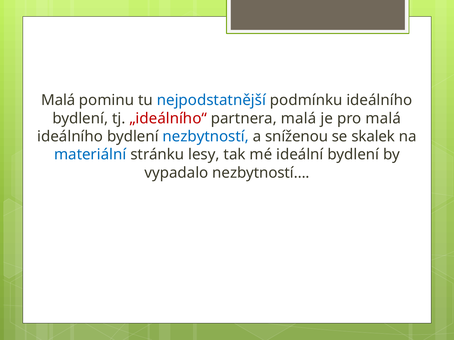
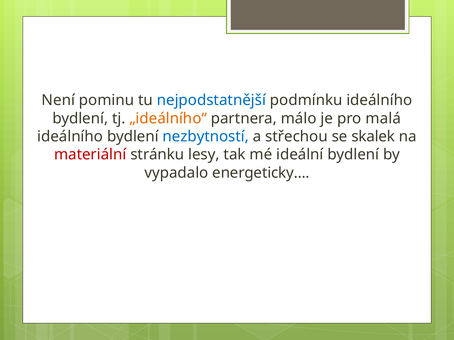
Malá at (58, 100): Malá -> Není
„ideálního“ colour: red -> orange
partnera malá: malá -> málo
sníženou: sníženou -> střechou
materiální colour: blue -> red
nezbytností…: nezbytností… -> energeticky…
